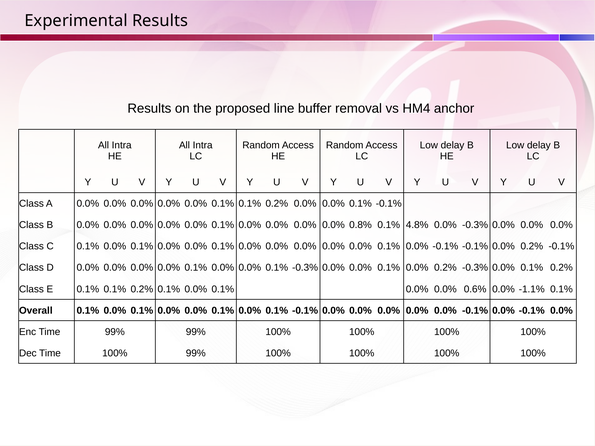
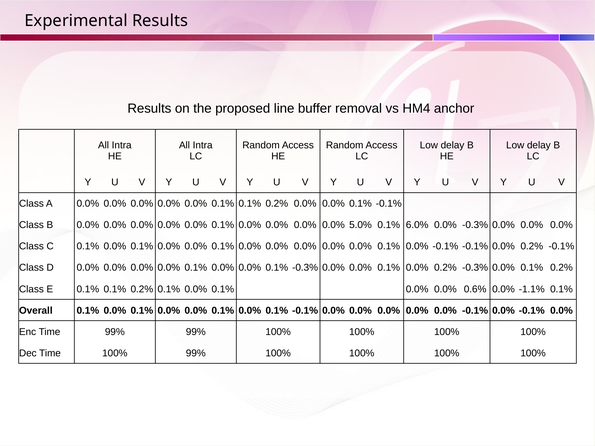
0.8%: 0.8% -> 5.0%
4.8%: 4.8% -> 6.0%
